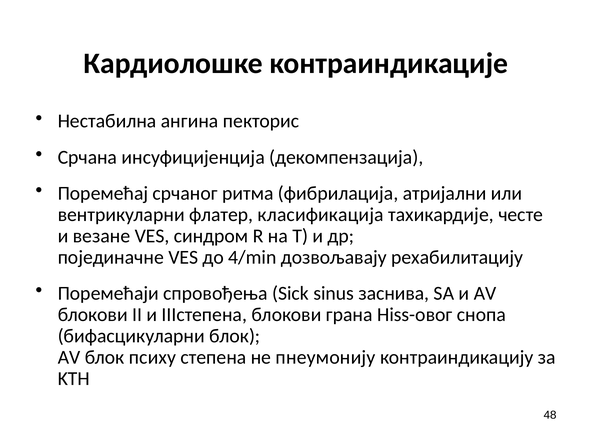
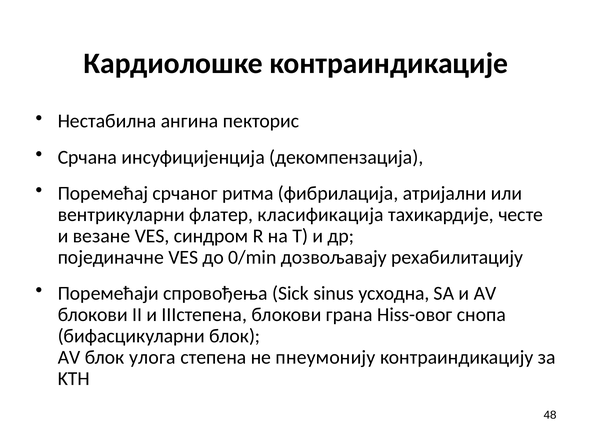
4/min: 4/min -> 0/min
заснива: заснива -> усходна
психу: психу -> улога
